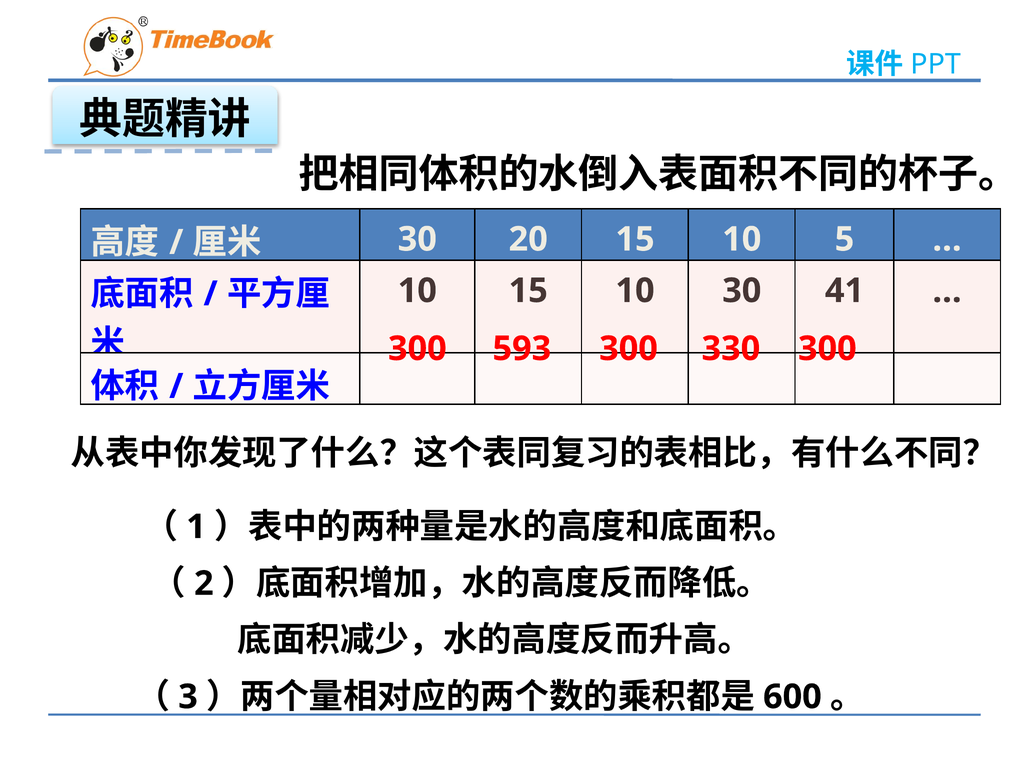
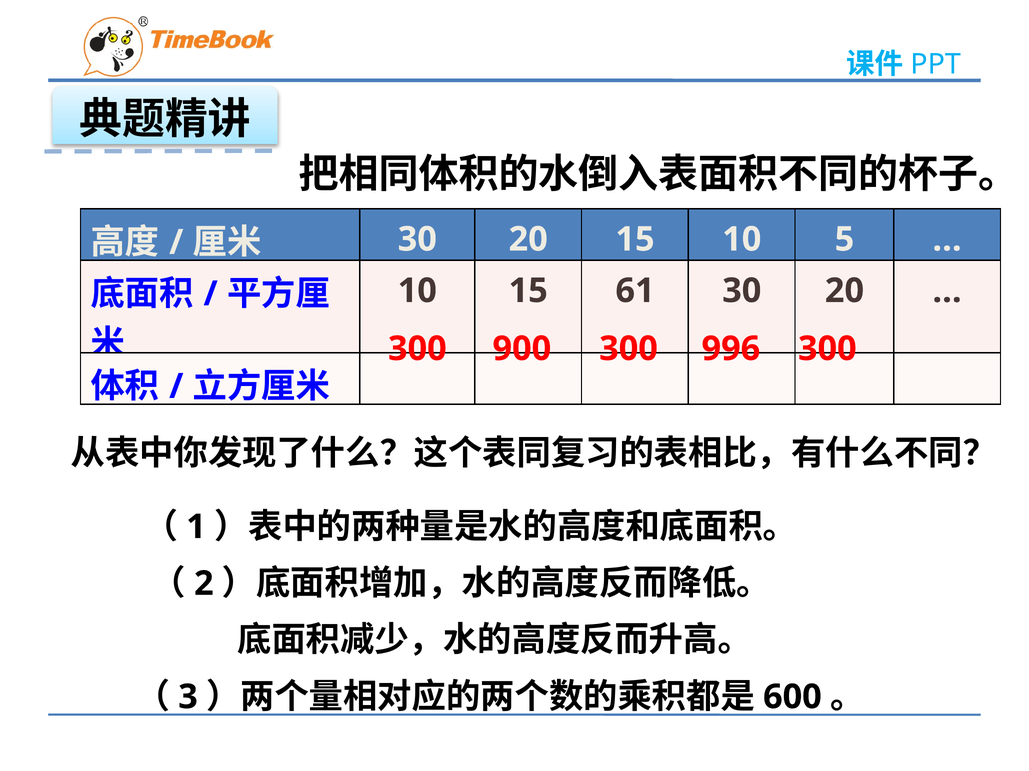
10 15 10: 10 -> 61
41 at (844, 291): 41 -> 20
593: 593 -> 900
330: 330 -> 996
